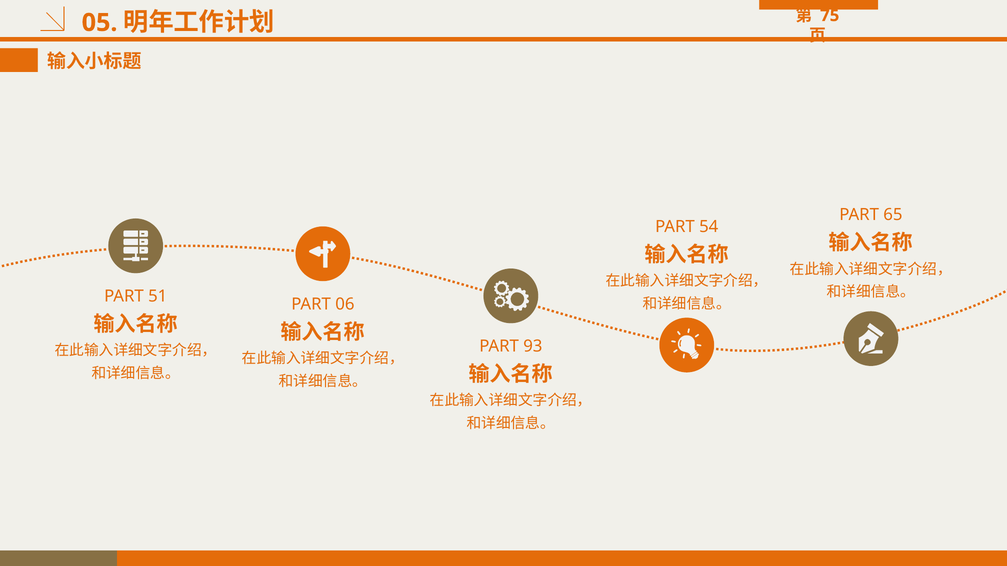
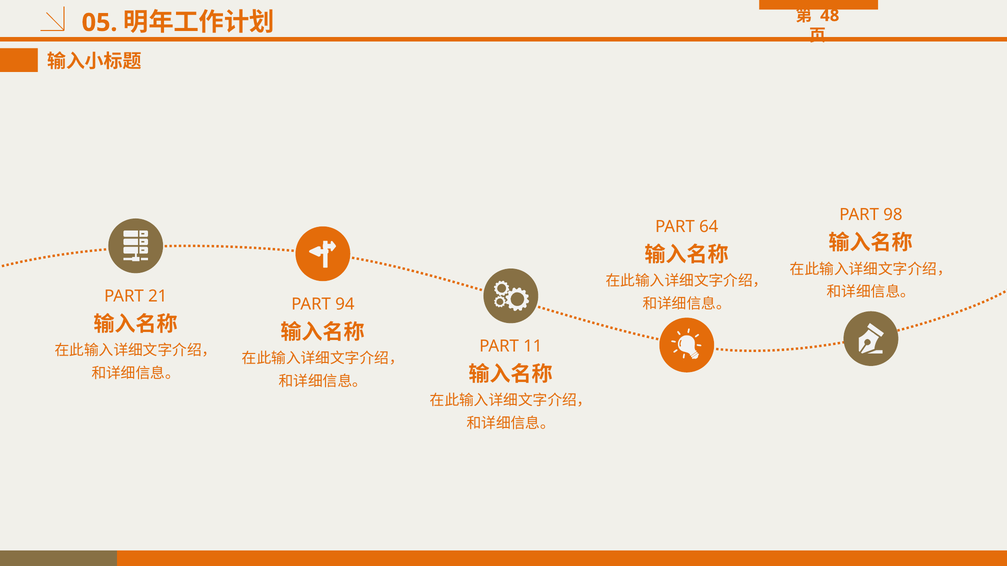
75: 75 -> 48
65: 65 -> 98
54: 54 -> 64
51: 51 -> 21
06: 06 -> 94
93: 93 -> 11
